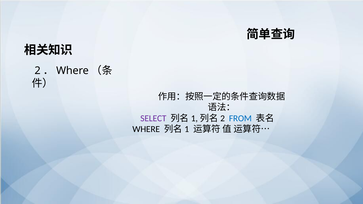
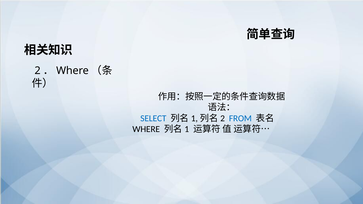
SELECT colour: purple -> blue
